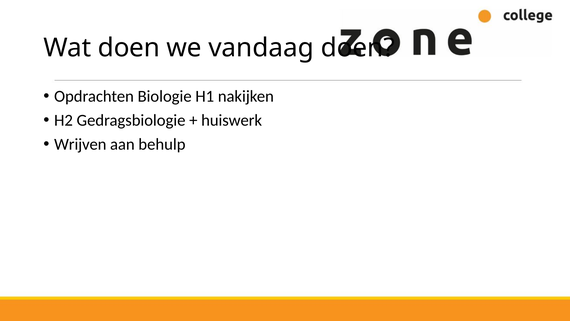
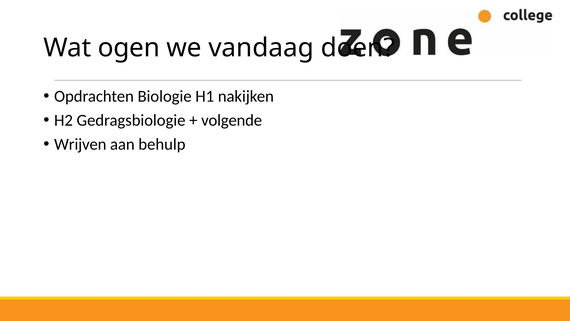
Wat doen: doen -> ogen
huiswerk: huiswerk -> volgende
